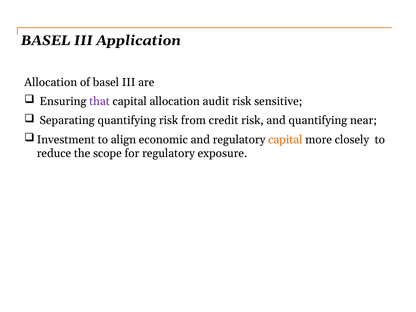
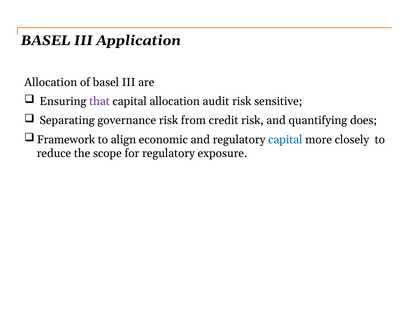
Separating quantifying: quantifying -> governance
near: near -> does
Investment: Investment -> Framework
capital at (285, 140) colour: orange -> blue
